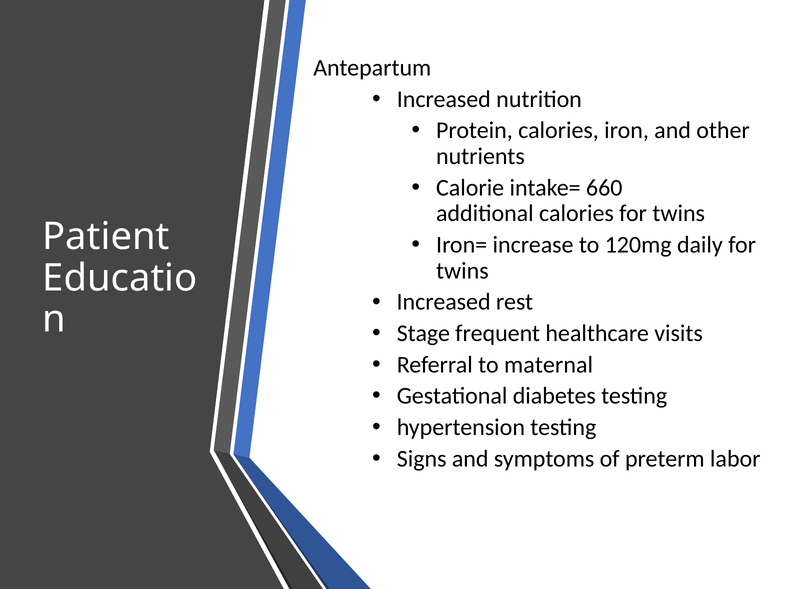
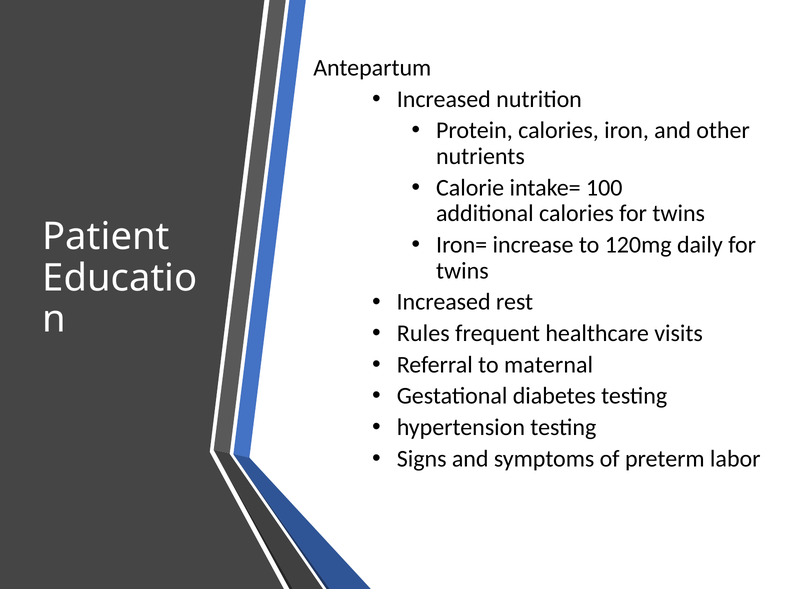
660: 660 -> 100
Stage: Stage -> Rules
